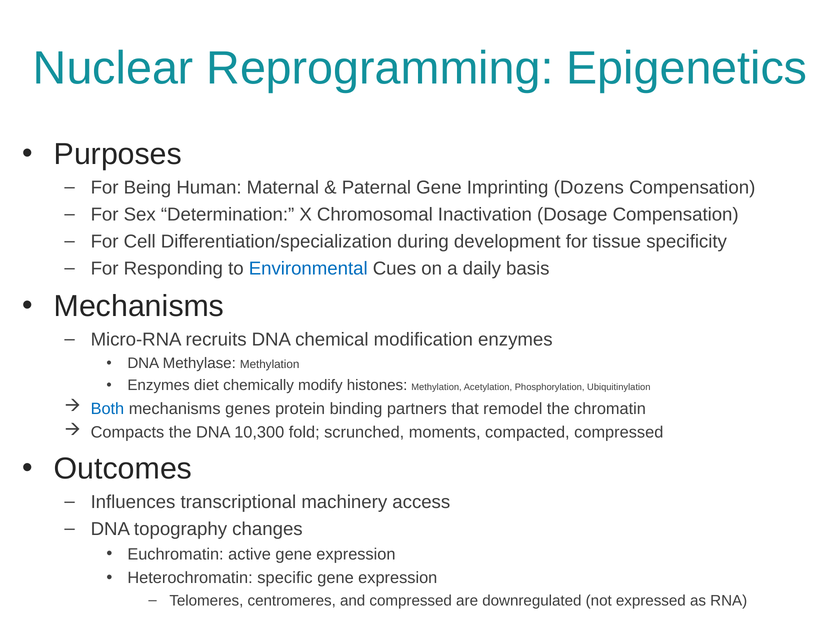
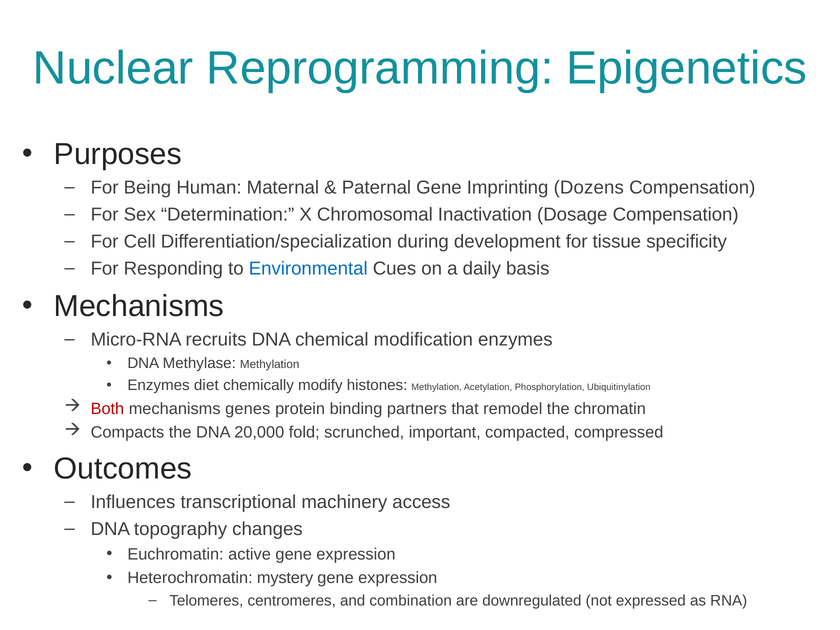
Both colour: blue -> red
10,300: 10,300 -> 20,000
moments: moments -> important
specific: specific -> mystery
and compressed: compressed -> combination
